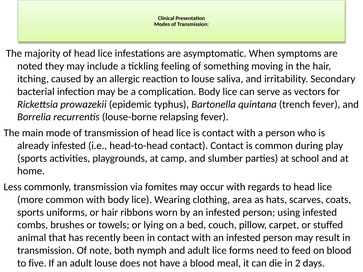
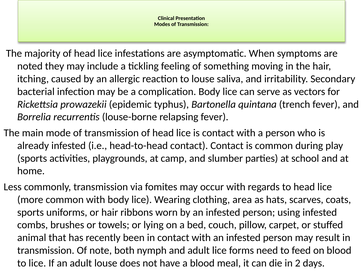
to five: five -> lice
